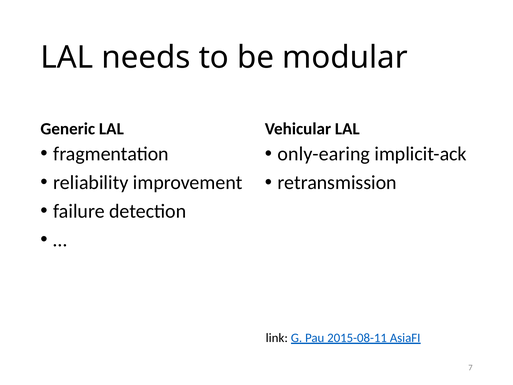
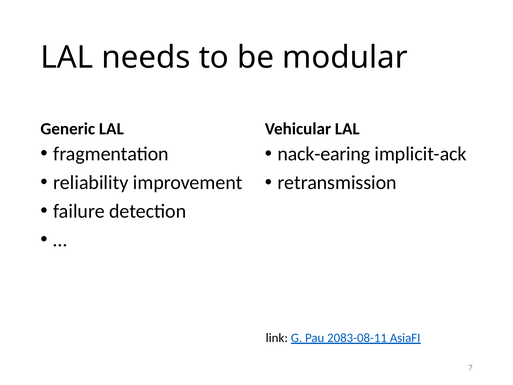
only-earing: only-earing -> nack-earing
2015-08-11: 2015-08-11 -> 2083-08-11
